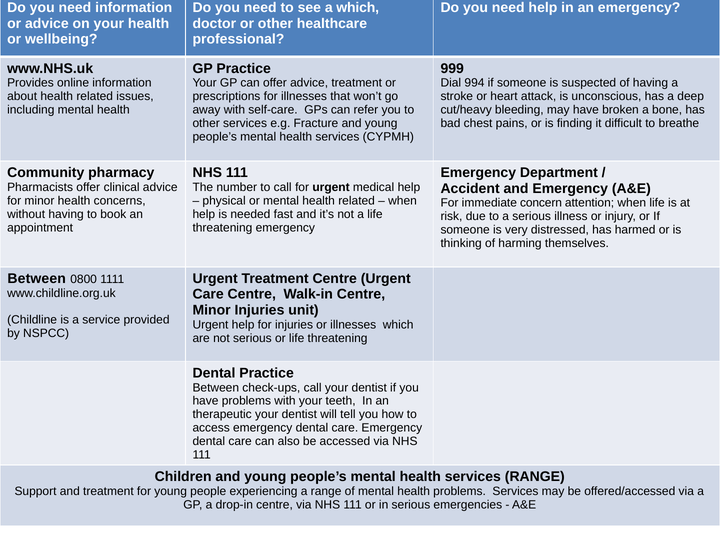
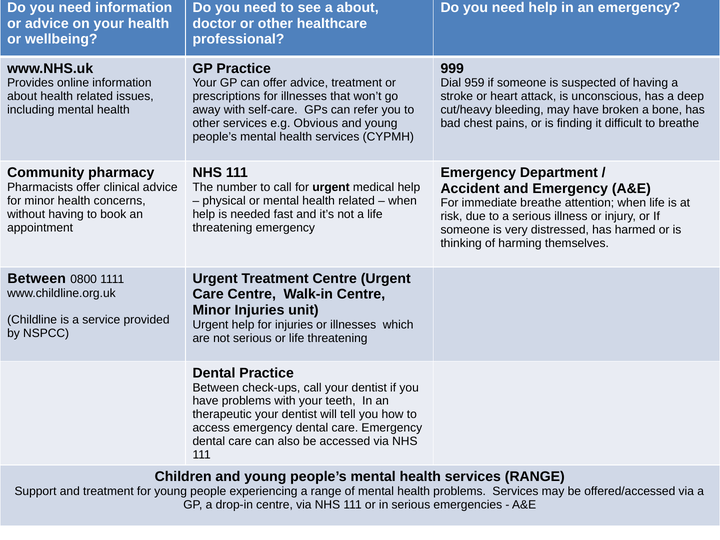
a which: which -> about
994: 994 -> 959
Fracture: Fracture -> Obvious
immediate concern: concern -> breathe
